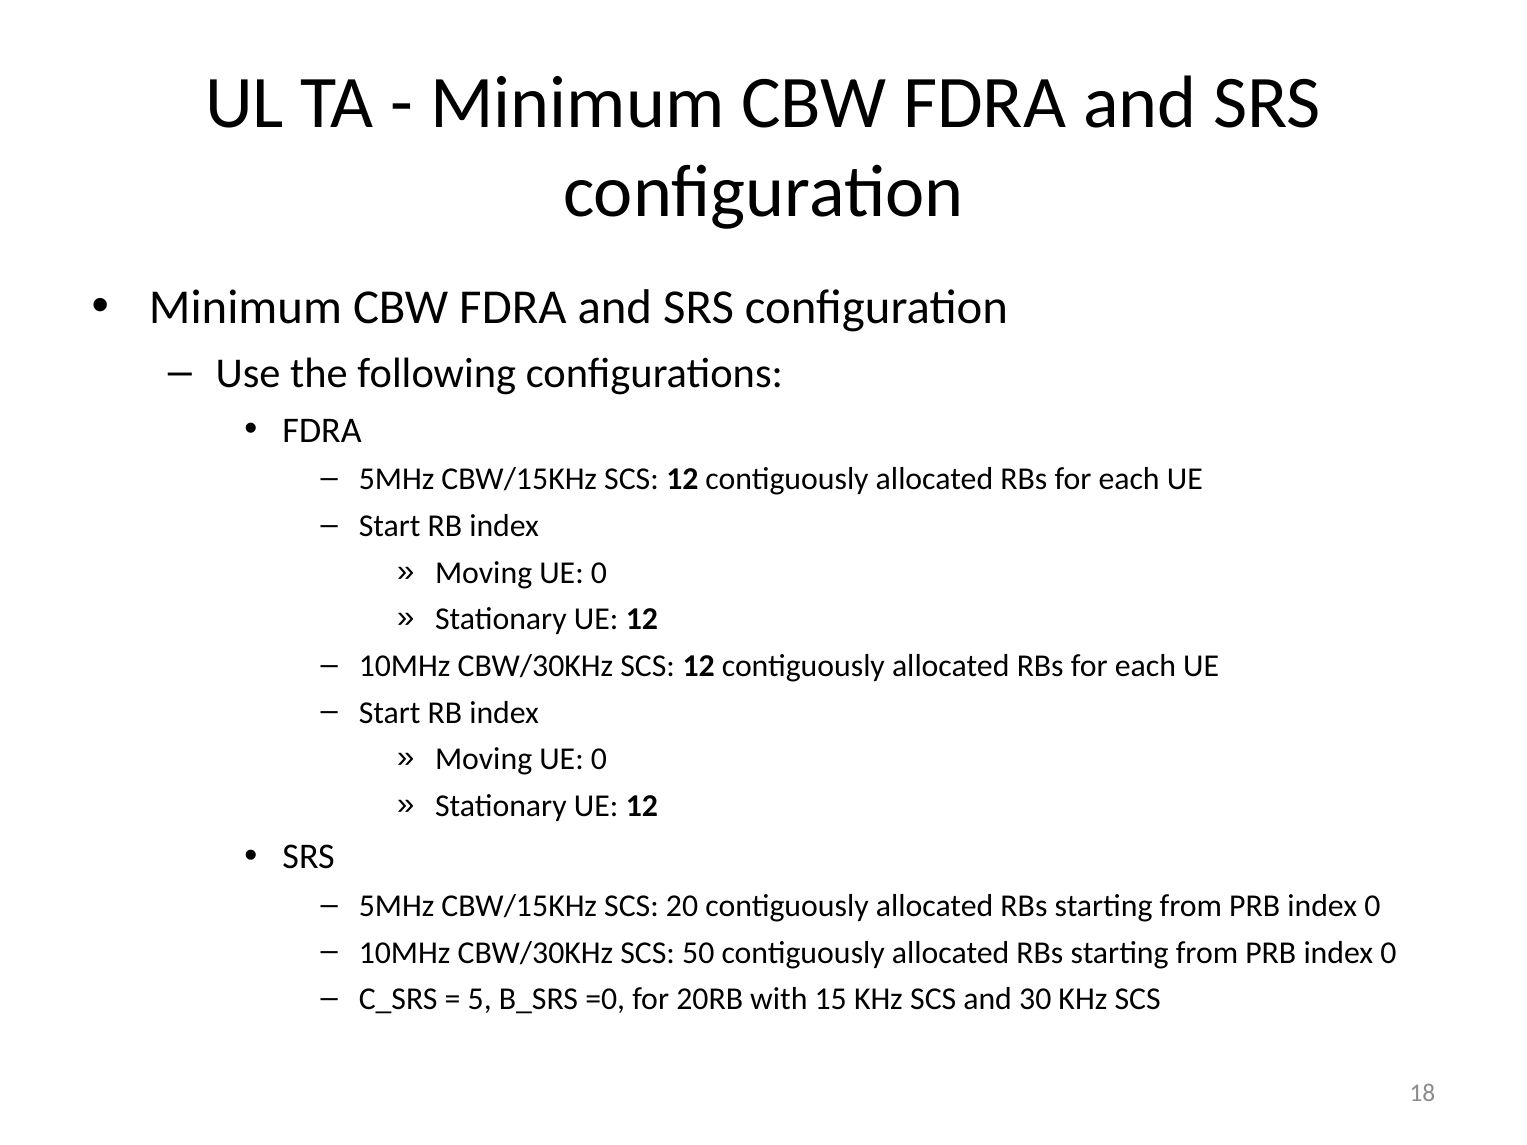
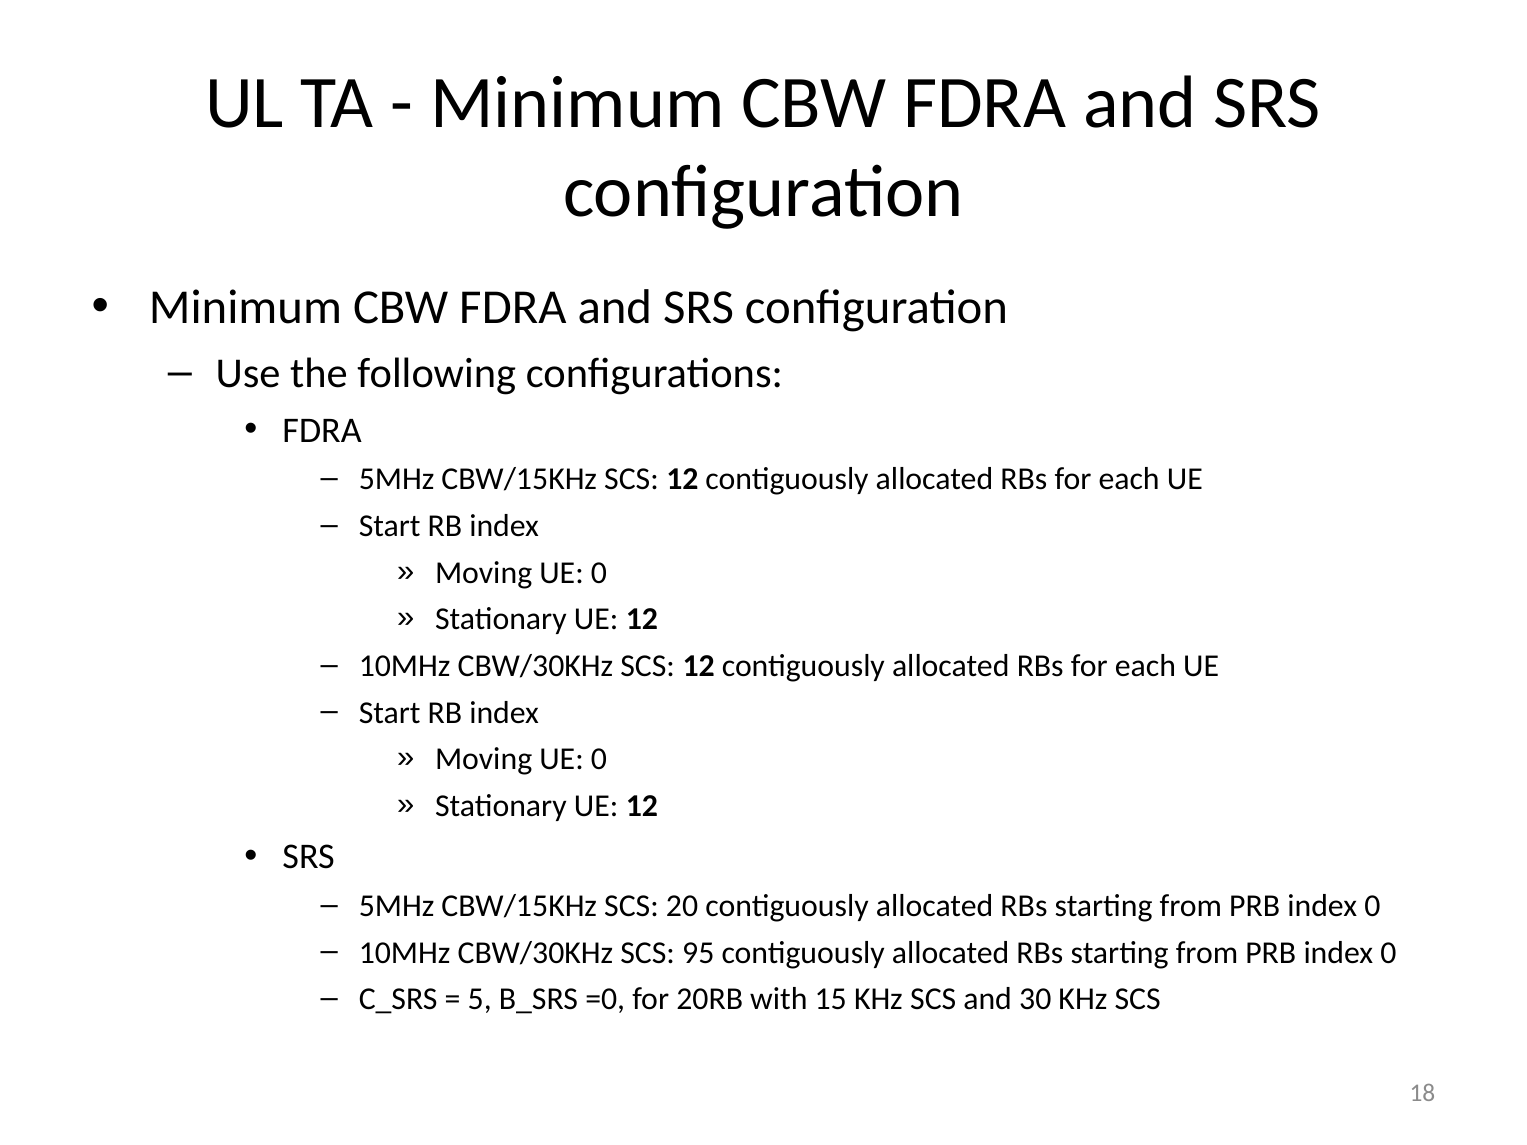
50: 50 -> 95
